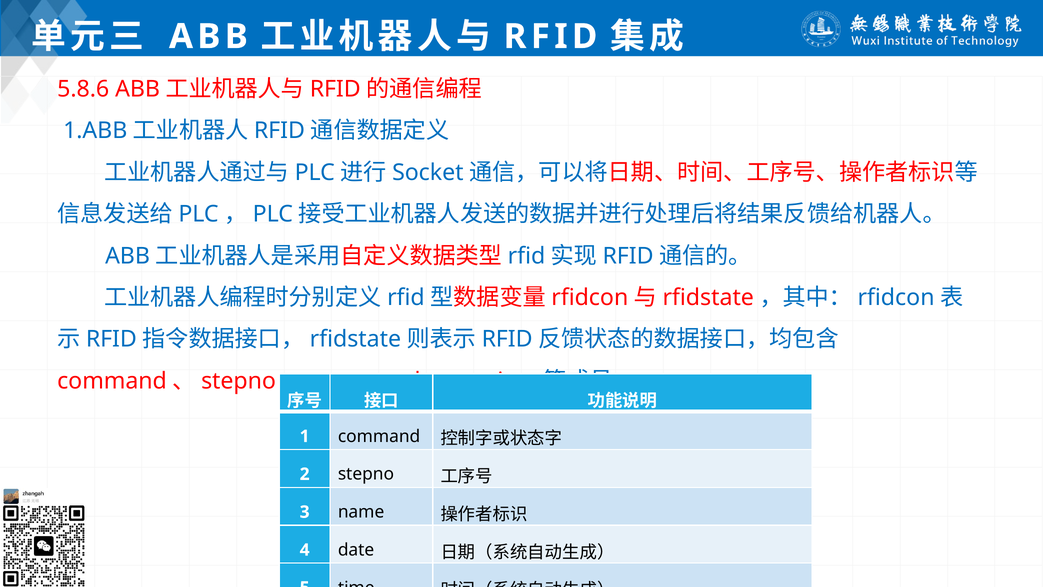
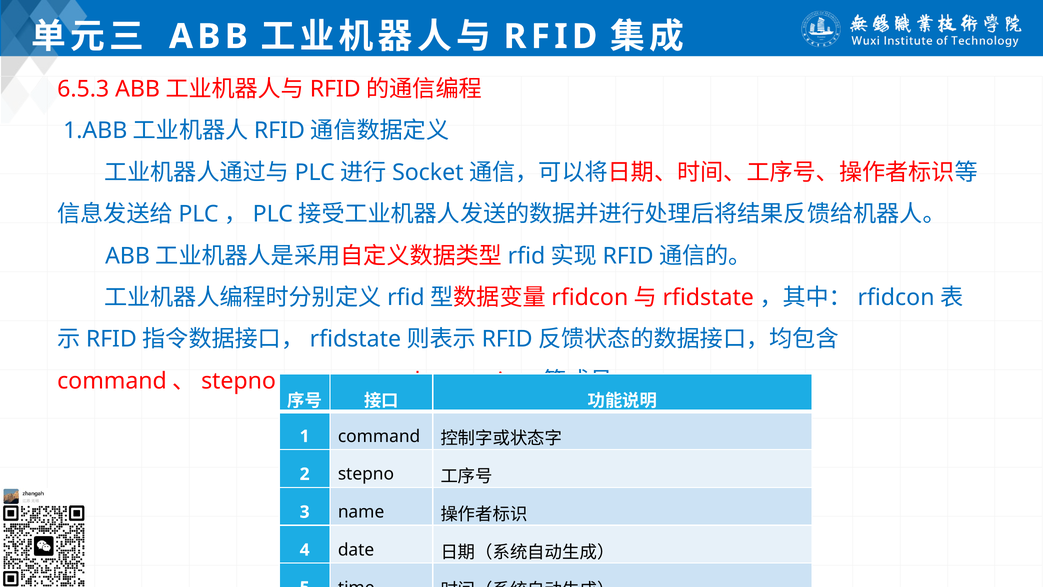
5.8.6: 5.8.6 -> 6.5.3
